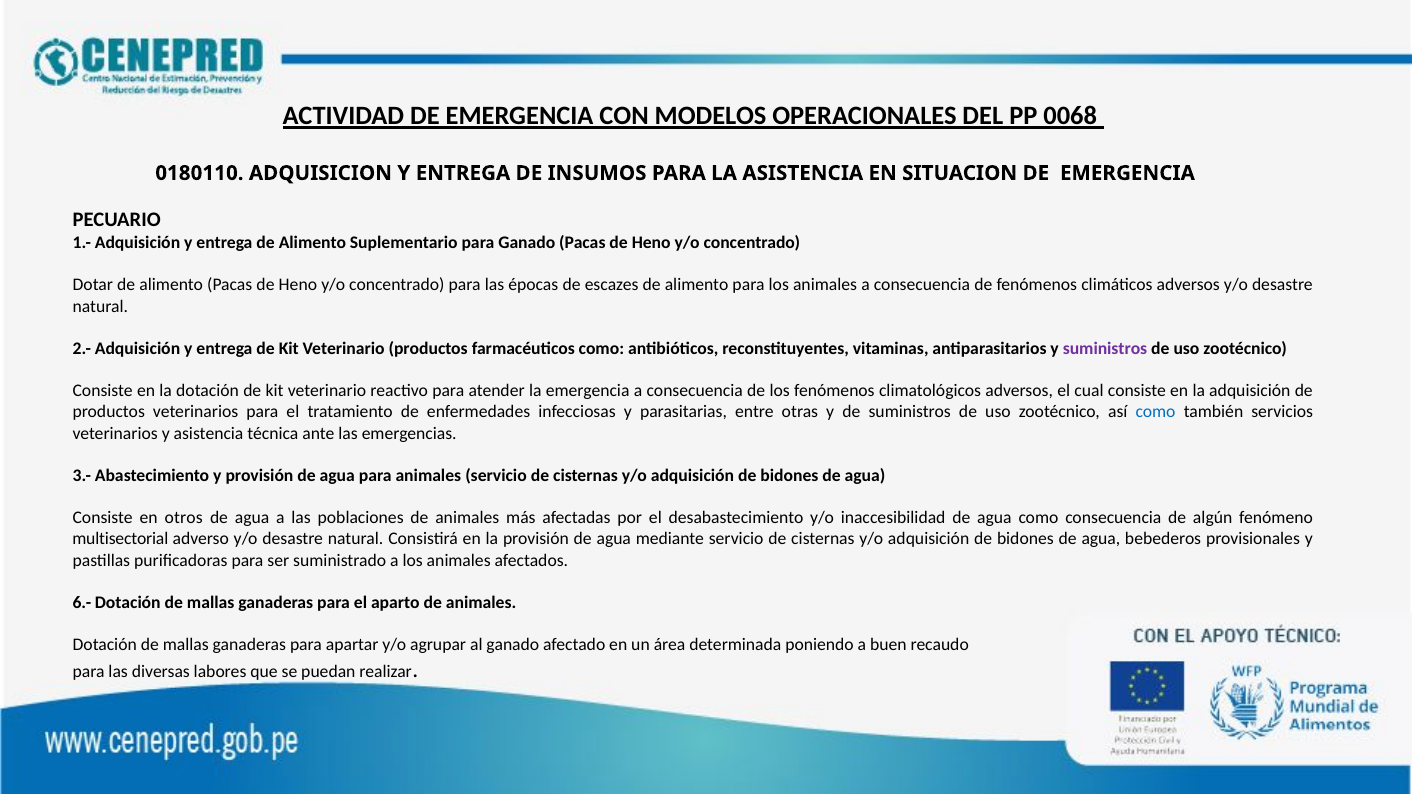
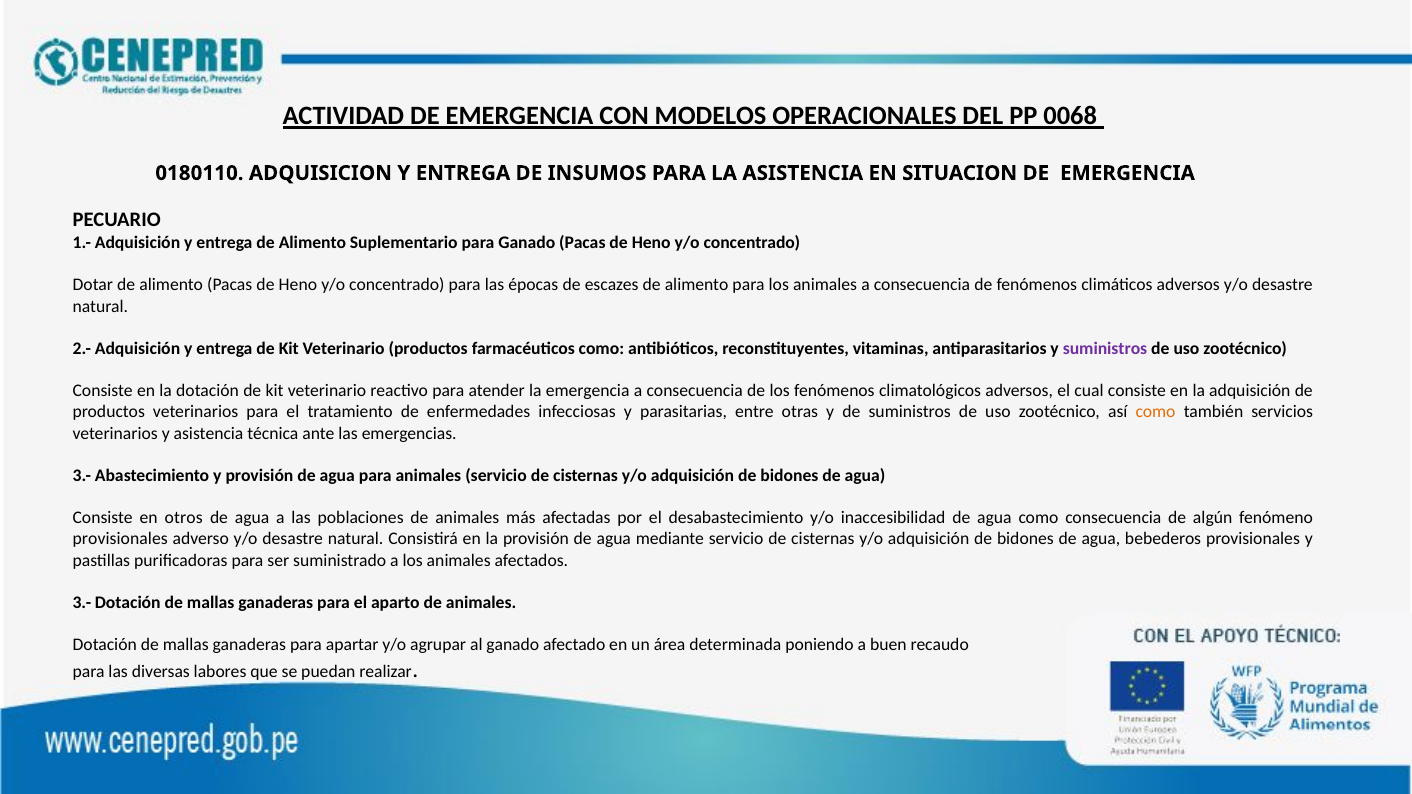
como at (1156, 412) colour: blue -> orange
multisectorial at (120, 539): multisectorial -> provisionales
6.- at (82, 603): 6.- -> 3.-
